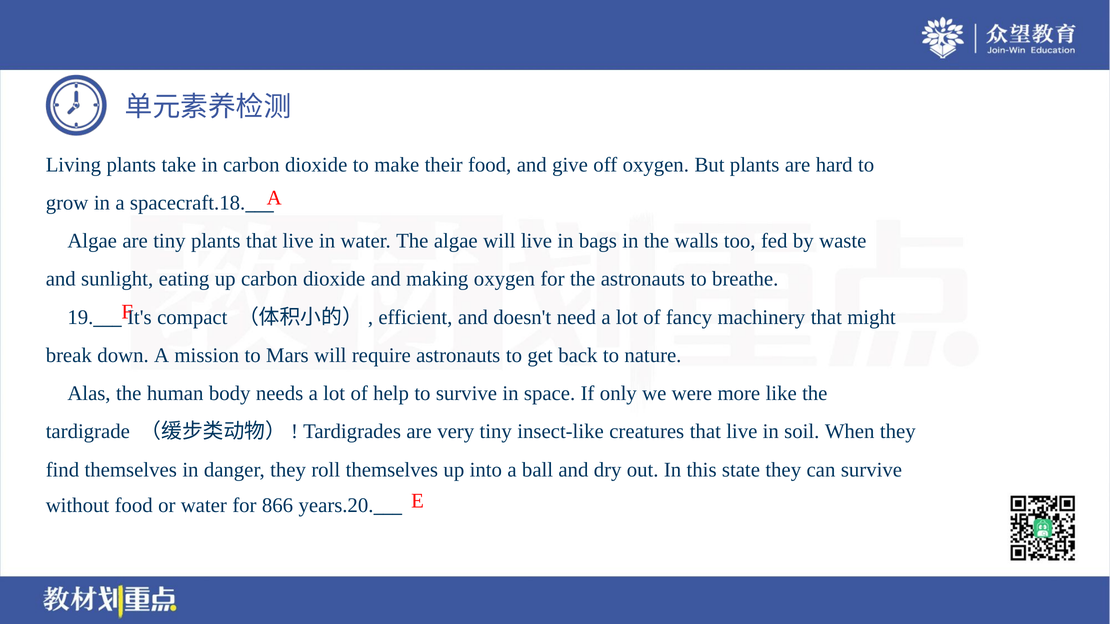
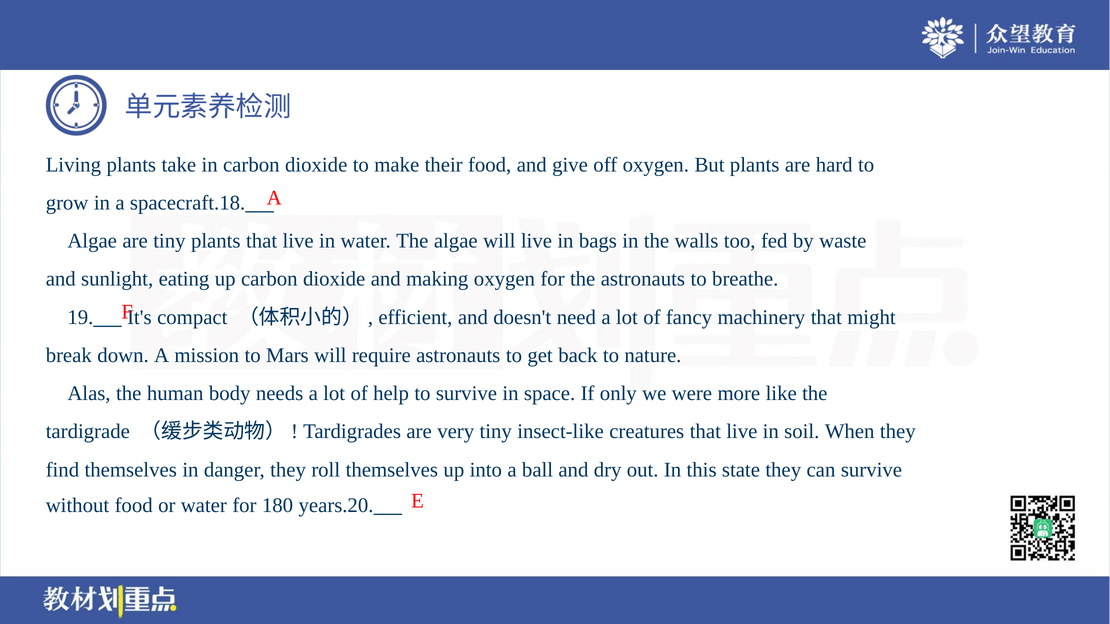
866: 866 -> 180
